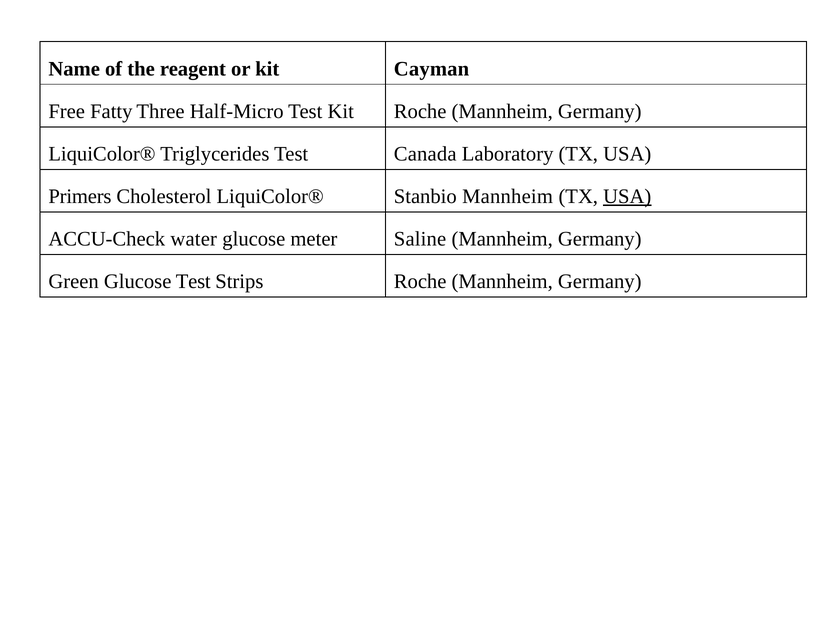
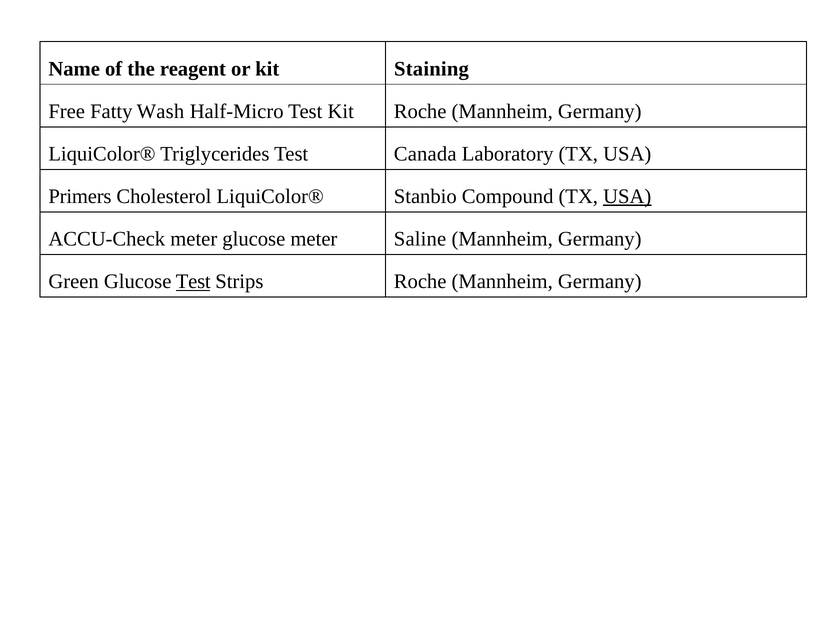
Cayman: Cayman -> Staining
Three: Three -> Wash
Stanbio Mannheim: Mannheim -> Compound
ACCU-Check water: water -> meter
Test at (193, 281) underline: none -> present
